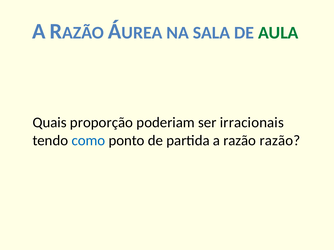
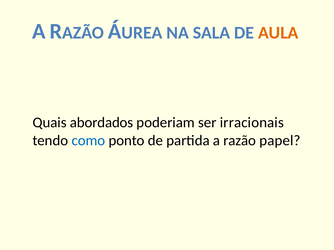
AULA colour: green -> orange
proporção: proporção -> abordados
razão razão: razão -> papel
